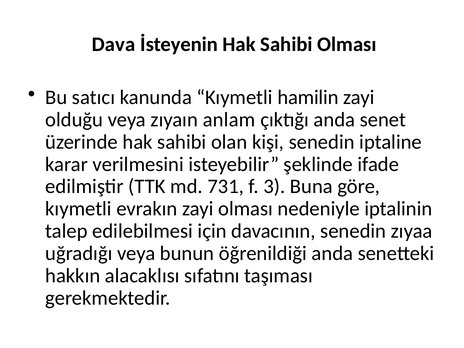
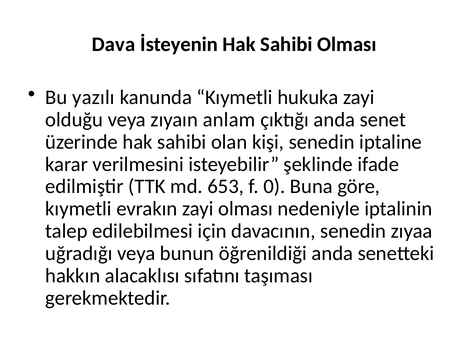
satıcı: satıcı -> yazılı
hamilin: hamilin -> hukuka
731: 731 -> 653
3: 3 -> 0
